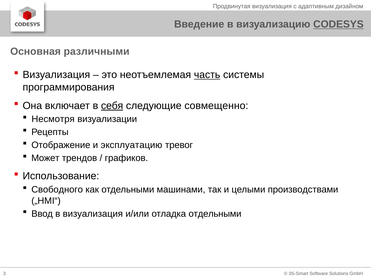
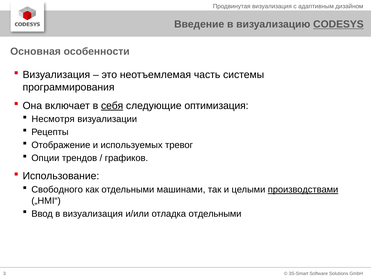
различными: различными -> особенности
часть underline: present -> none
совмещенно: совмещенно -> оптимизация
эксплуатацию: эксплуатацию -> используемых
Может: Может -> Опции
производствами underline: none -> present
